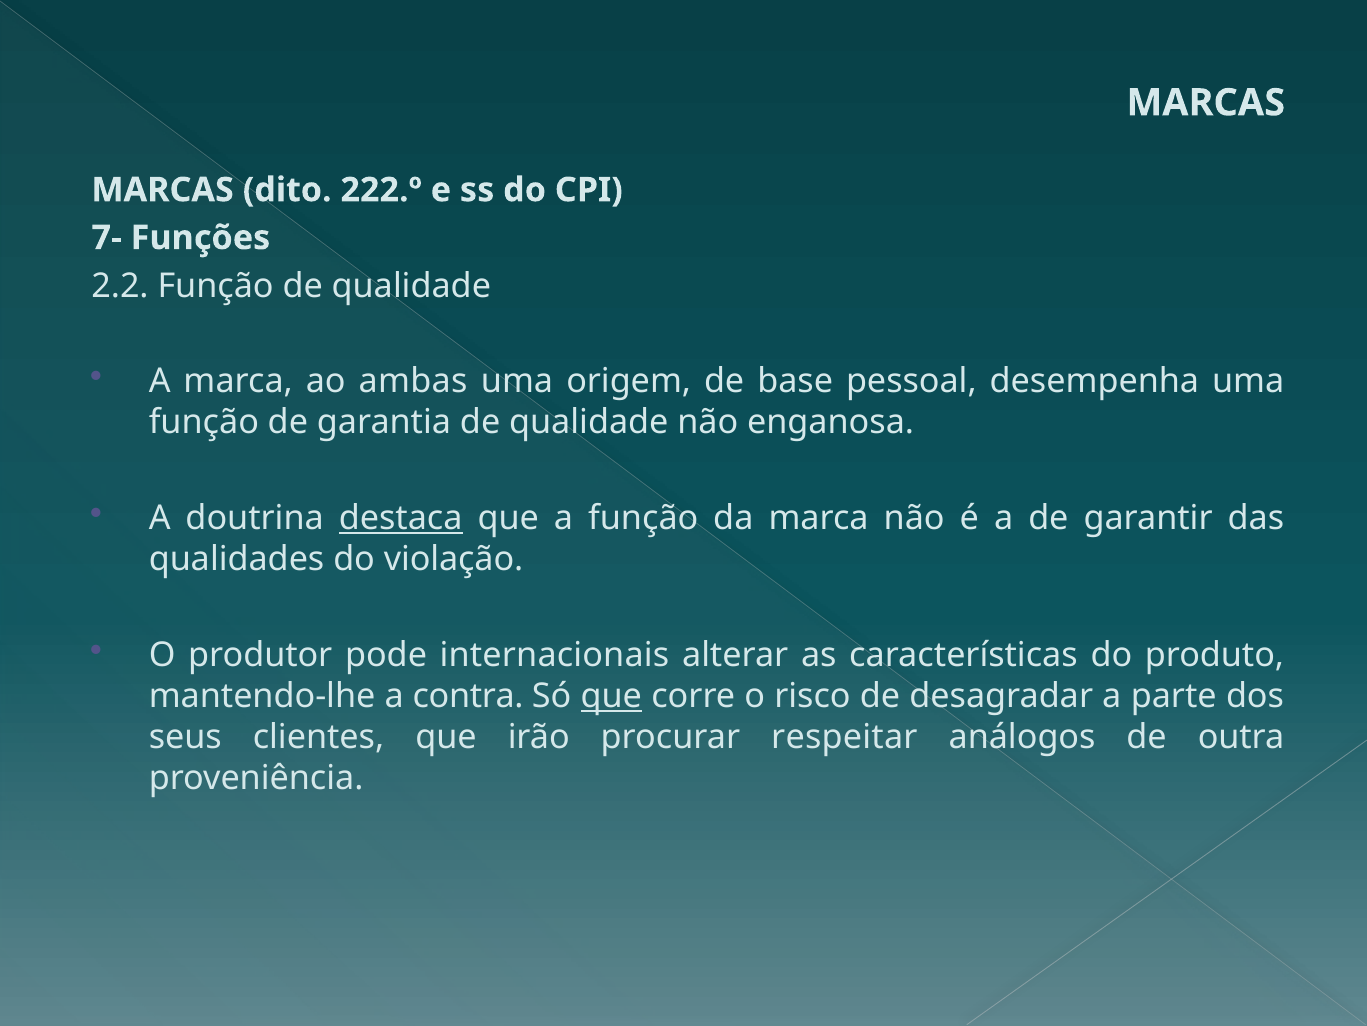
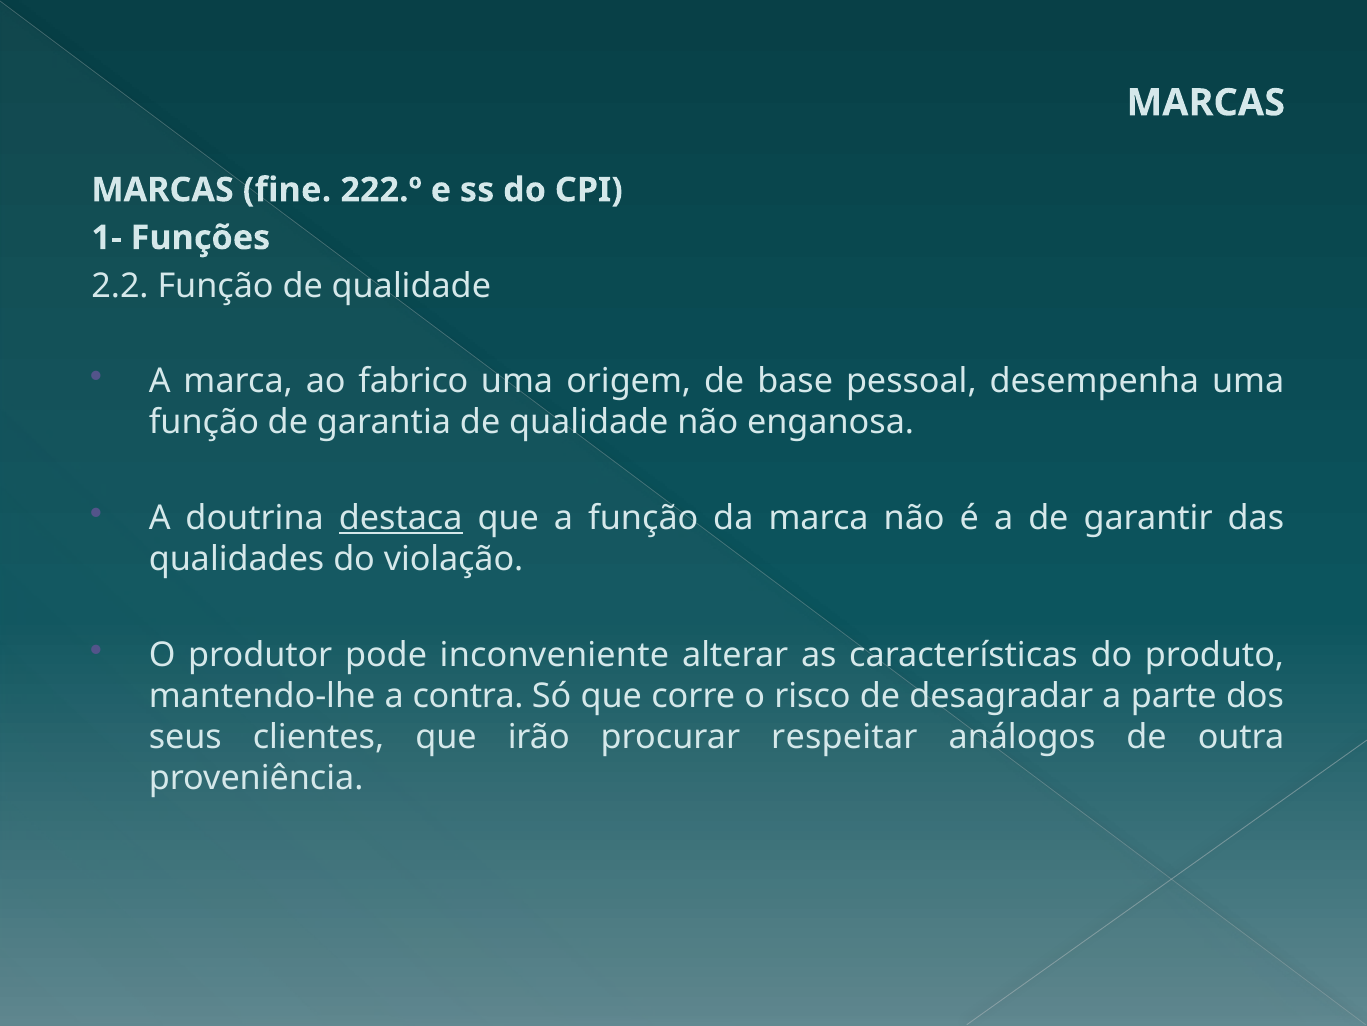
dito: dito -> fine
7-: 7- -> 1-
ambas: ambas -> fabrico
internacionais: internacionais -> inconveniente
que at (611, 696) underline: present -> none
